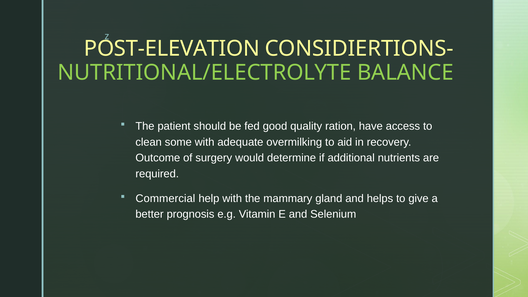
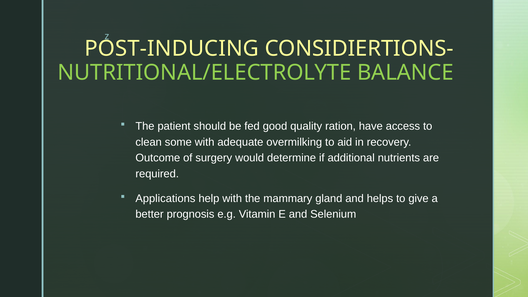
POST-ELEVATION: POST-ELEVATION -> POST-INDUCING
Commercial: Commercial -> Applications
